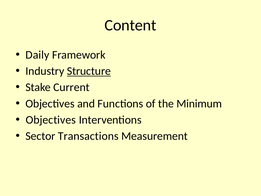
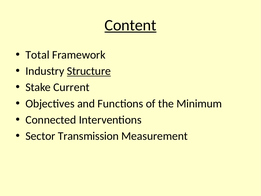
Content underline: none -> present
Daily: Daily -> Total
Objectives at (51, 120): Objectives -> Connected
Transactions: Transactions -> Transmission
